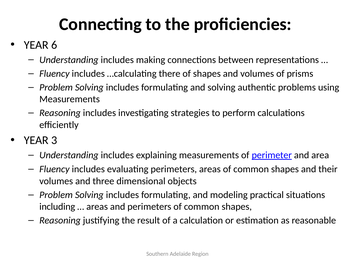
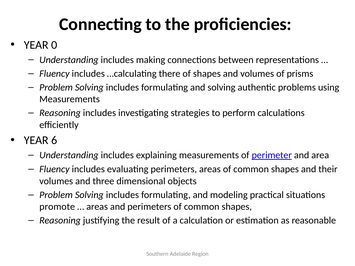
6: 6 -> 0
3: 3 -> 6
including: including -> promote
